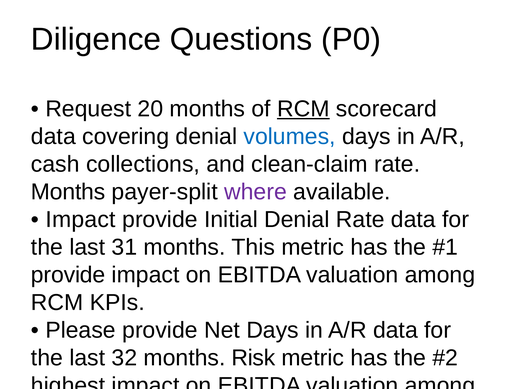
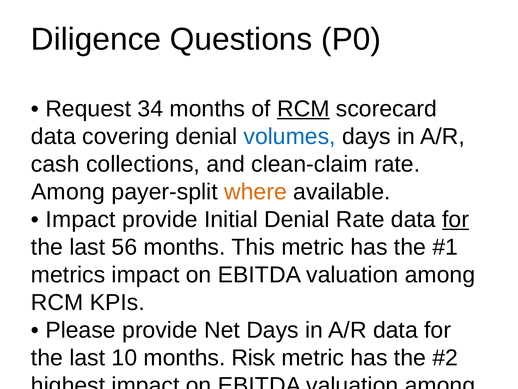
20: 20 -> 34
Months at (68, 192): Months -> Among
where colour: purple -> orange
for at (456, 219) underline: none -> present
31: 31 -> 56
provide at (68, 274): provide -> metrics
32: 32 -> 10
